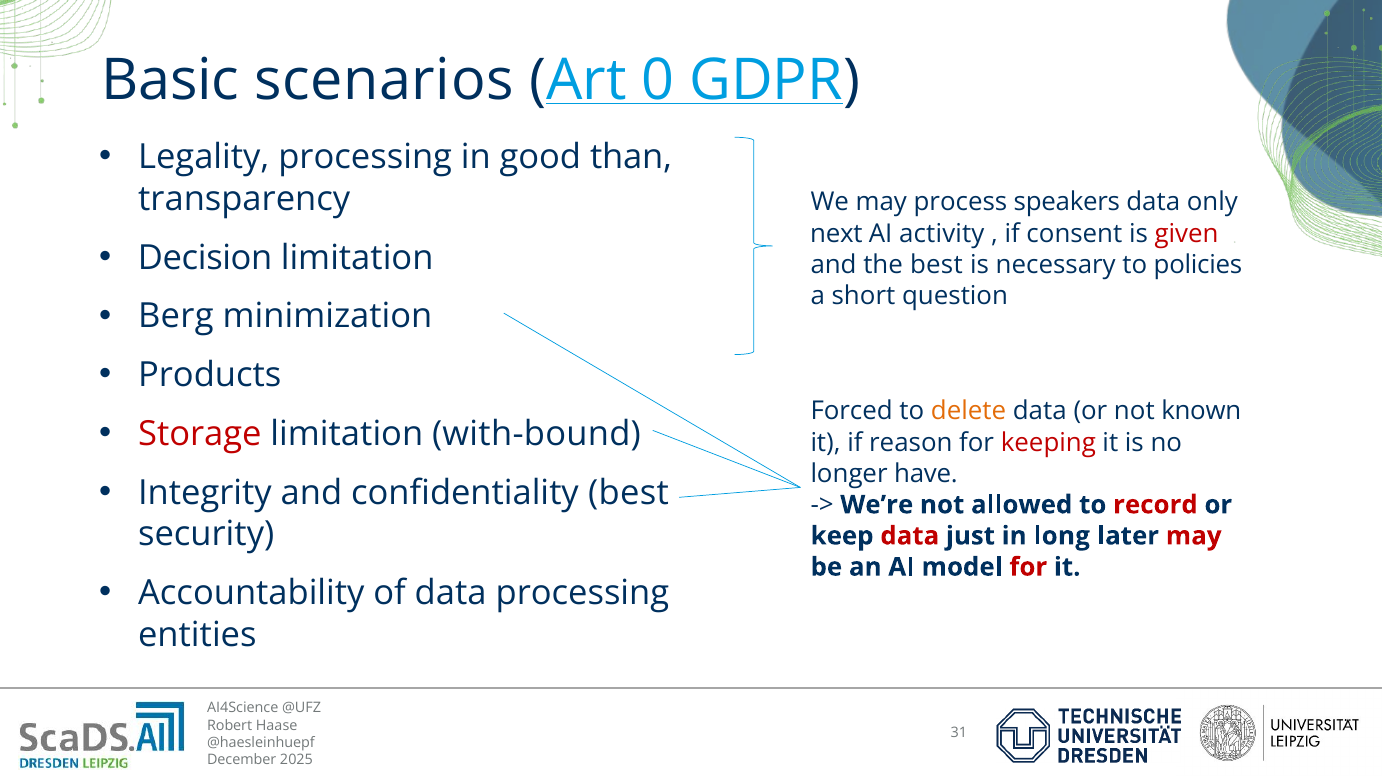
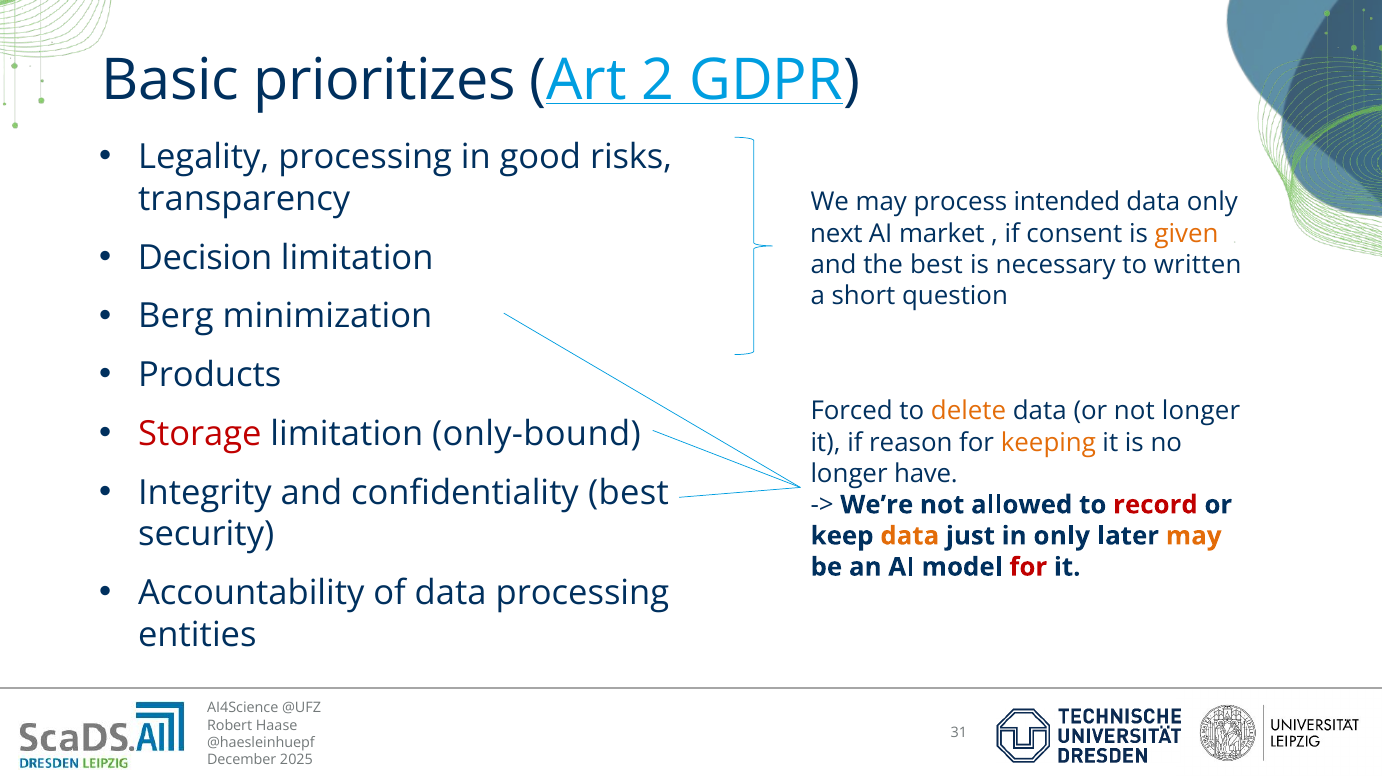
scenarios: scenarios -> prioritizes
0: 0 -> 2
than: than -> risks
speakers: speakers -> intended
activity: activity -> market
given colour: red -> orange
policies: policies -> written
not known: known -> longer
with-bound: with-bound -> only-bound
keeping colour: red -> orange
data at (910, 535) colour: red -> orange
in long: long -> only
may at (1194, 535) colour: red -> orange
